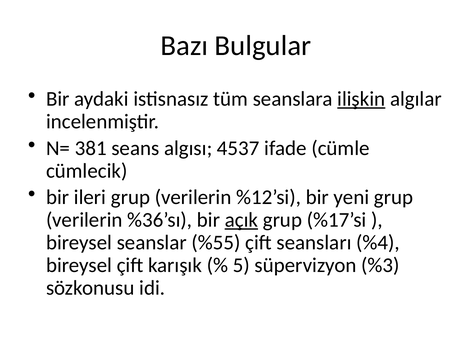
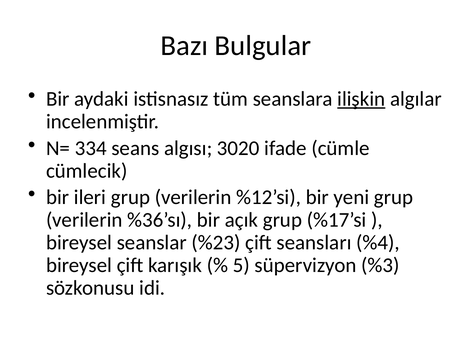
381: 381 -> 334
4537: 4537 -> 3020
açık underline: present -> none
%55: %55 -> %23
